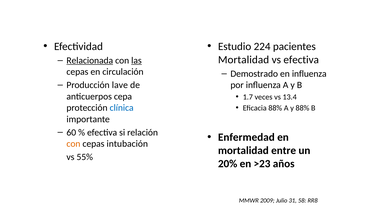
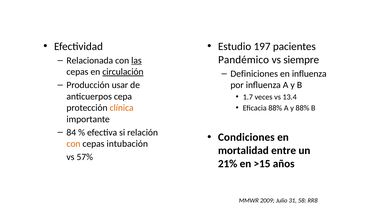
224: 224 -> 197
Mortalidad at (244, 60): Mortalidad -> Pandémico
vs efectiva: efectiva -> siempre
Relacionada underline: present -> none
circulación underline: none -> present
Demostrado: Demostrado -> Definiciones
lave: lave -> usar
clínica colour: blue -> orange
60: 60 -> 84
Enfermedad: Enfermedad -> Condiciones
55%: 55% -> 57%
20%: 20% -> 21%
>23: >23 -> >15
